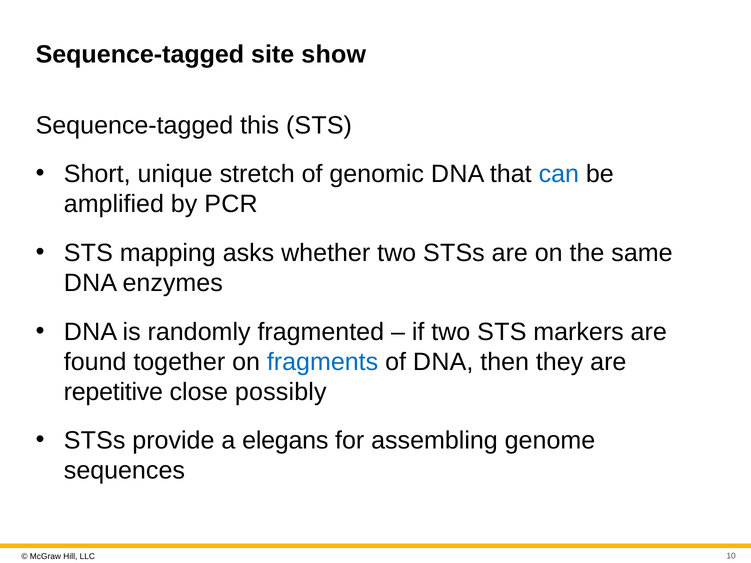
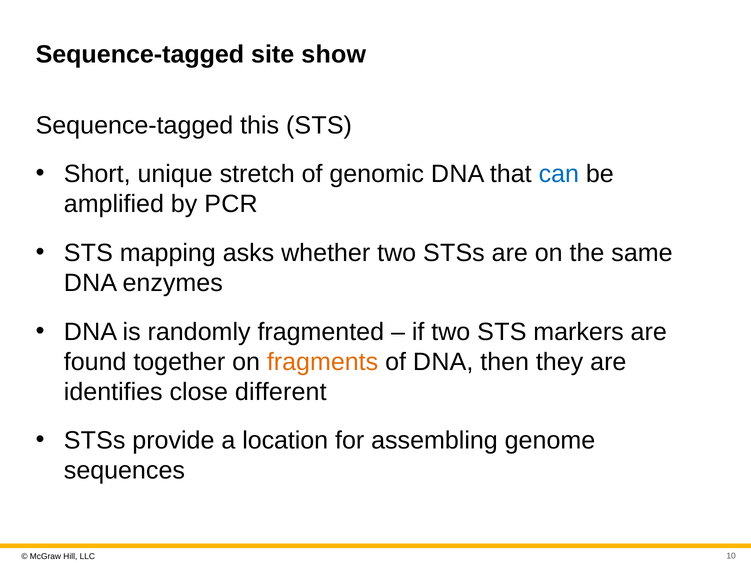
fragments colour: blue -> orange
repetitive: repetitive -> identifies
possibly: possibly -> different
elegans: elegans -> location
